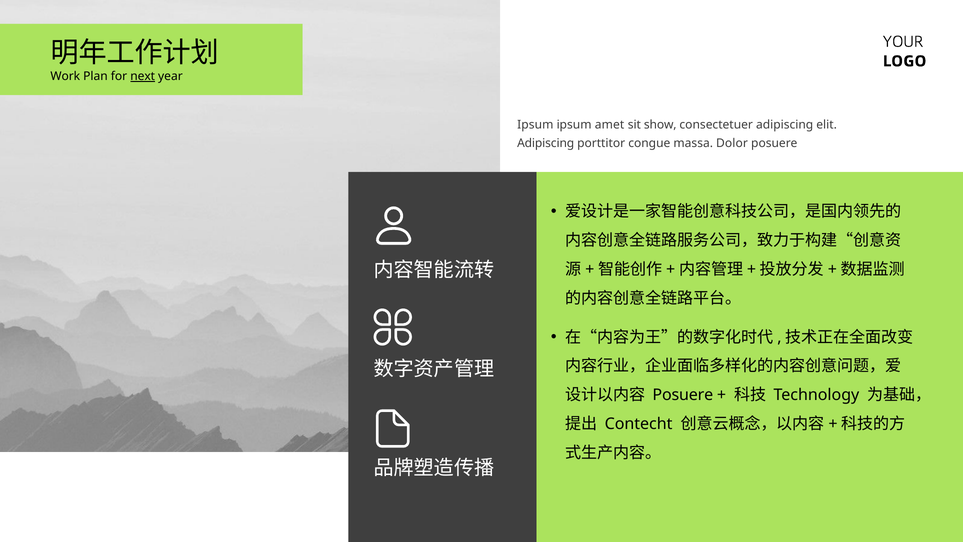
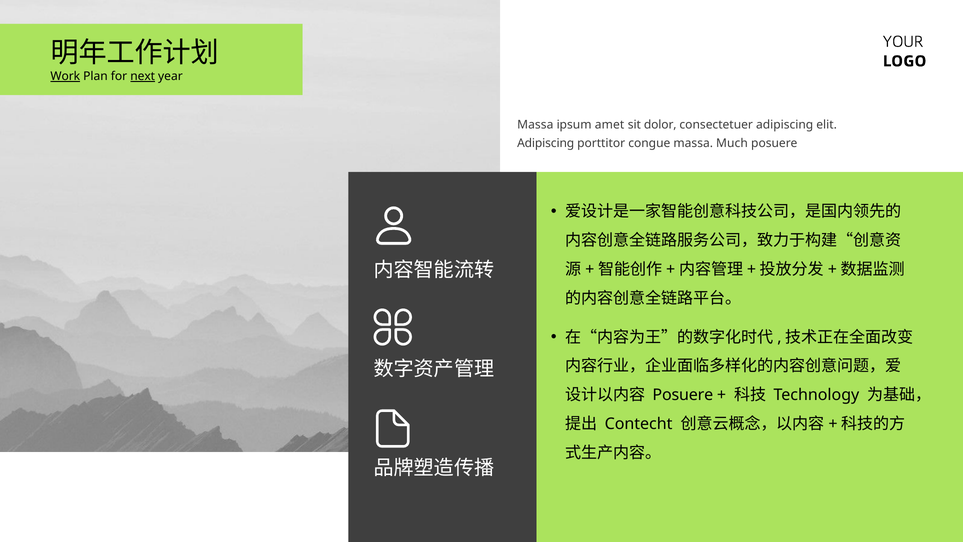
Work underline: none -> present
Ipsum at (535, 125): Ipsum -> Massa
show: show -> dolor
Dolor: Dolor -> Much
